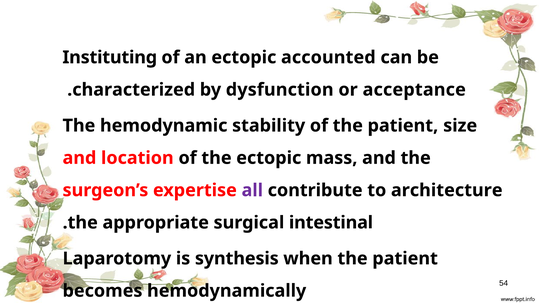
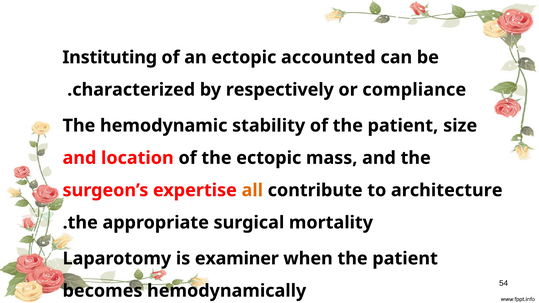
dysfunction: dysfunction -> respectively
acceptance: acceptance -> compliance
all colour: purple -> orange
intestinal: intestinal -> mortality
synthesis: synthesis -> examiner
